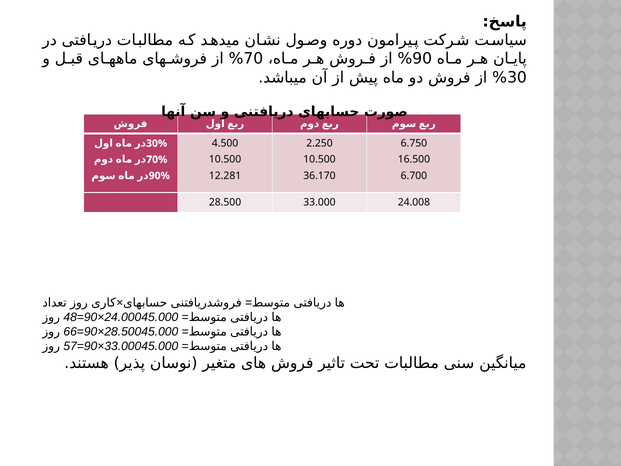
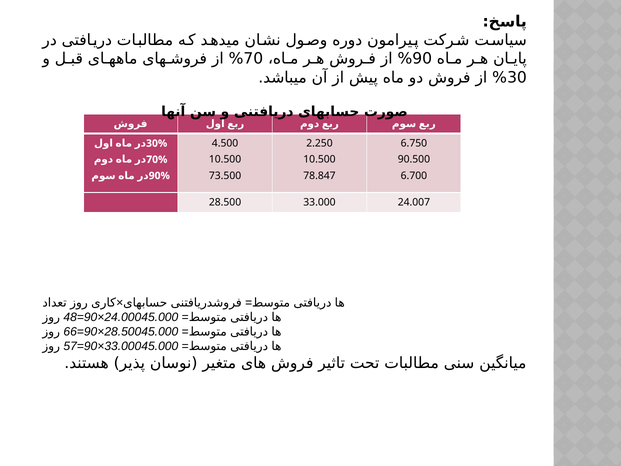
16.500: 16.500 -> 90.500
12.281: 12.281 -> 73.500
36.170: 36.170 -> 78.847
24.008: 24.008 -> 24.007
